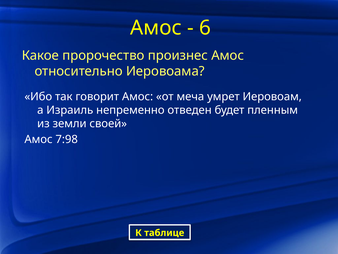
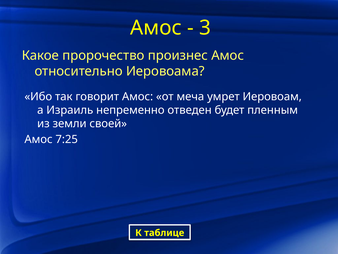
6: 6 -> 3
7:98: 7:98 -> 7:25
